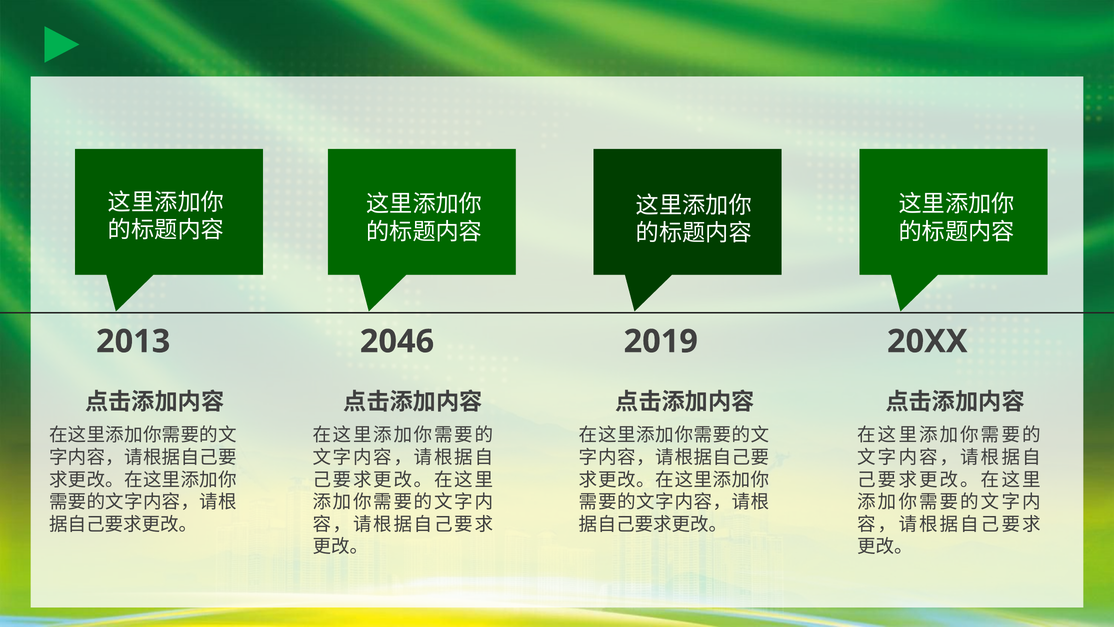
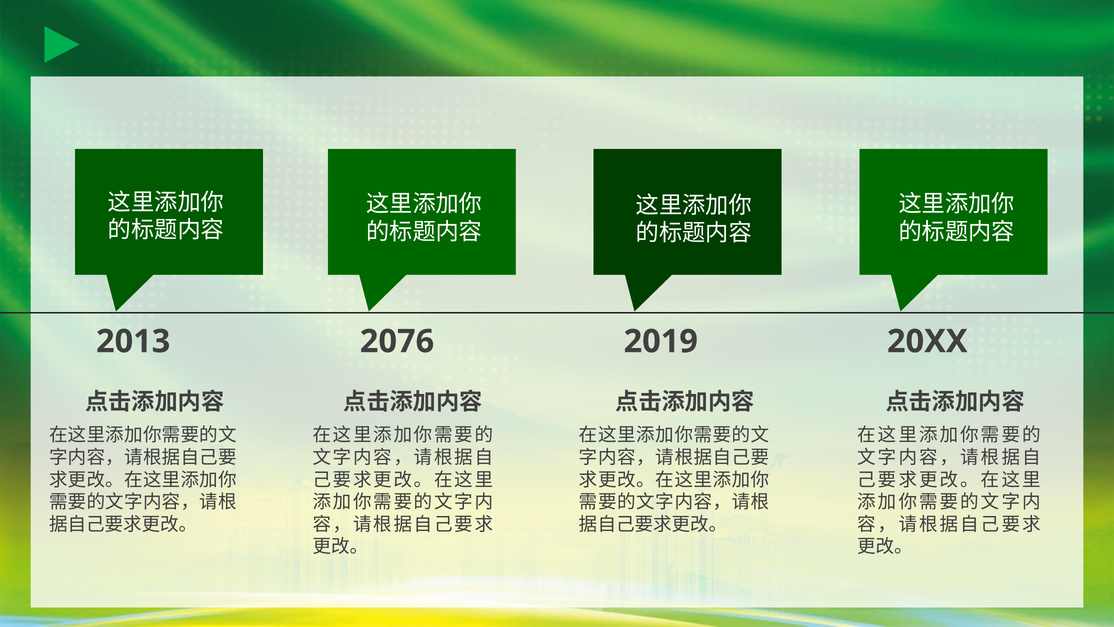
2046: 2046 -> 2076
